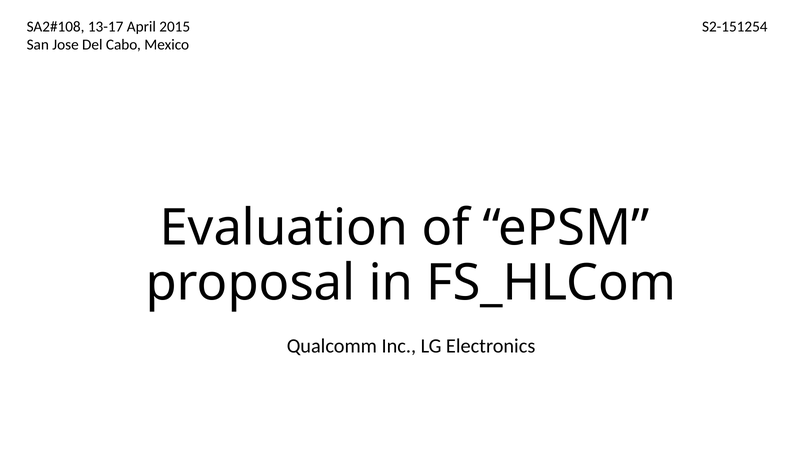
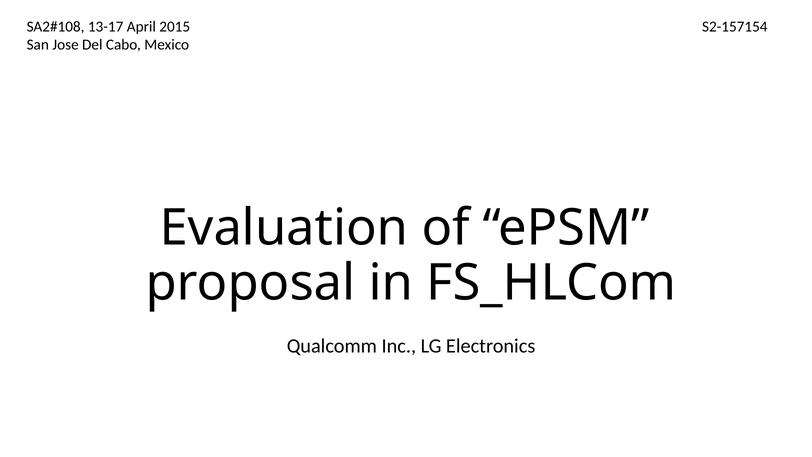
S2-151254: S2-151254 -> S2-157154
